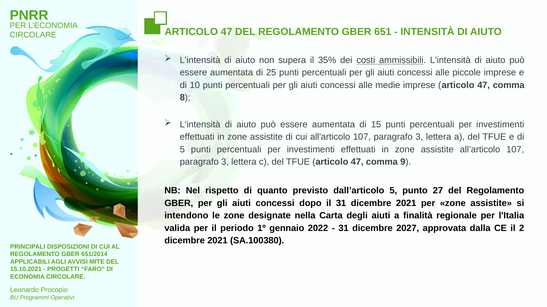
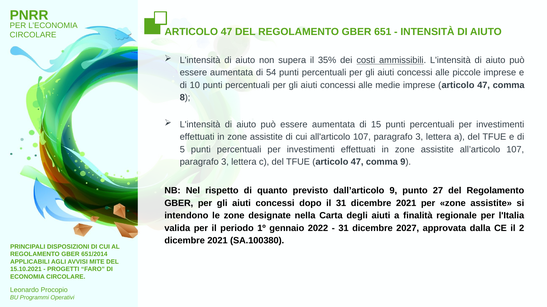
25: 25 -> 54
dall’articolo 5: 5 -> 9
